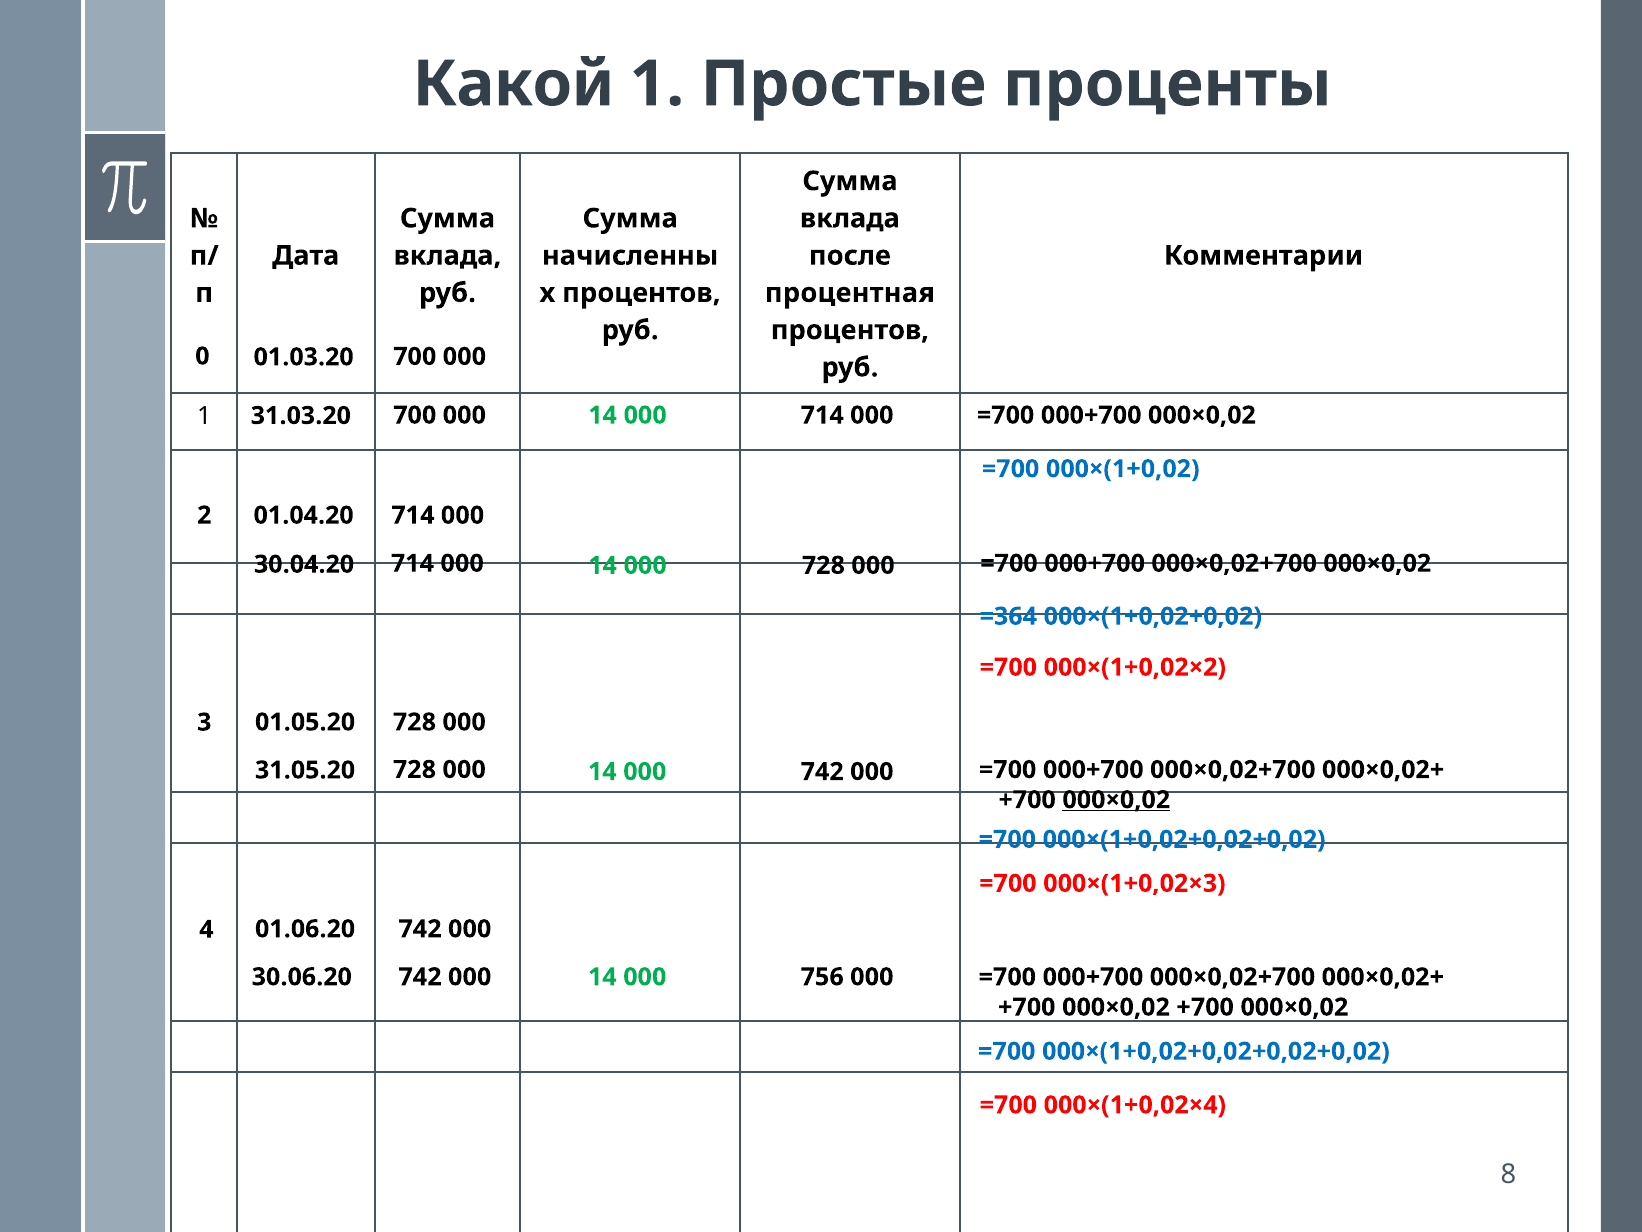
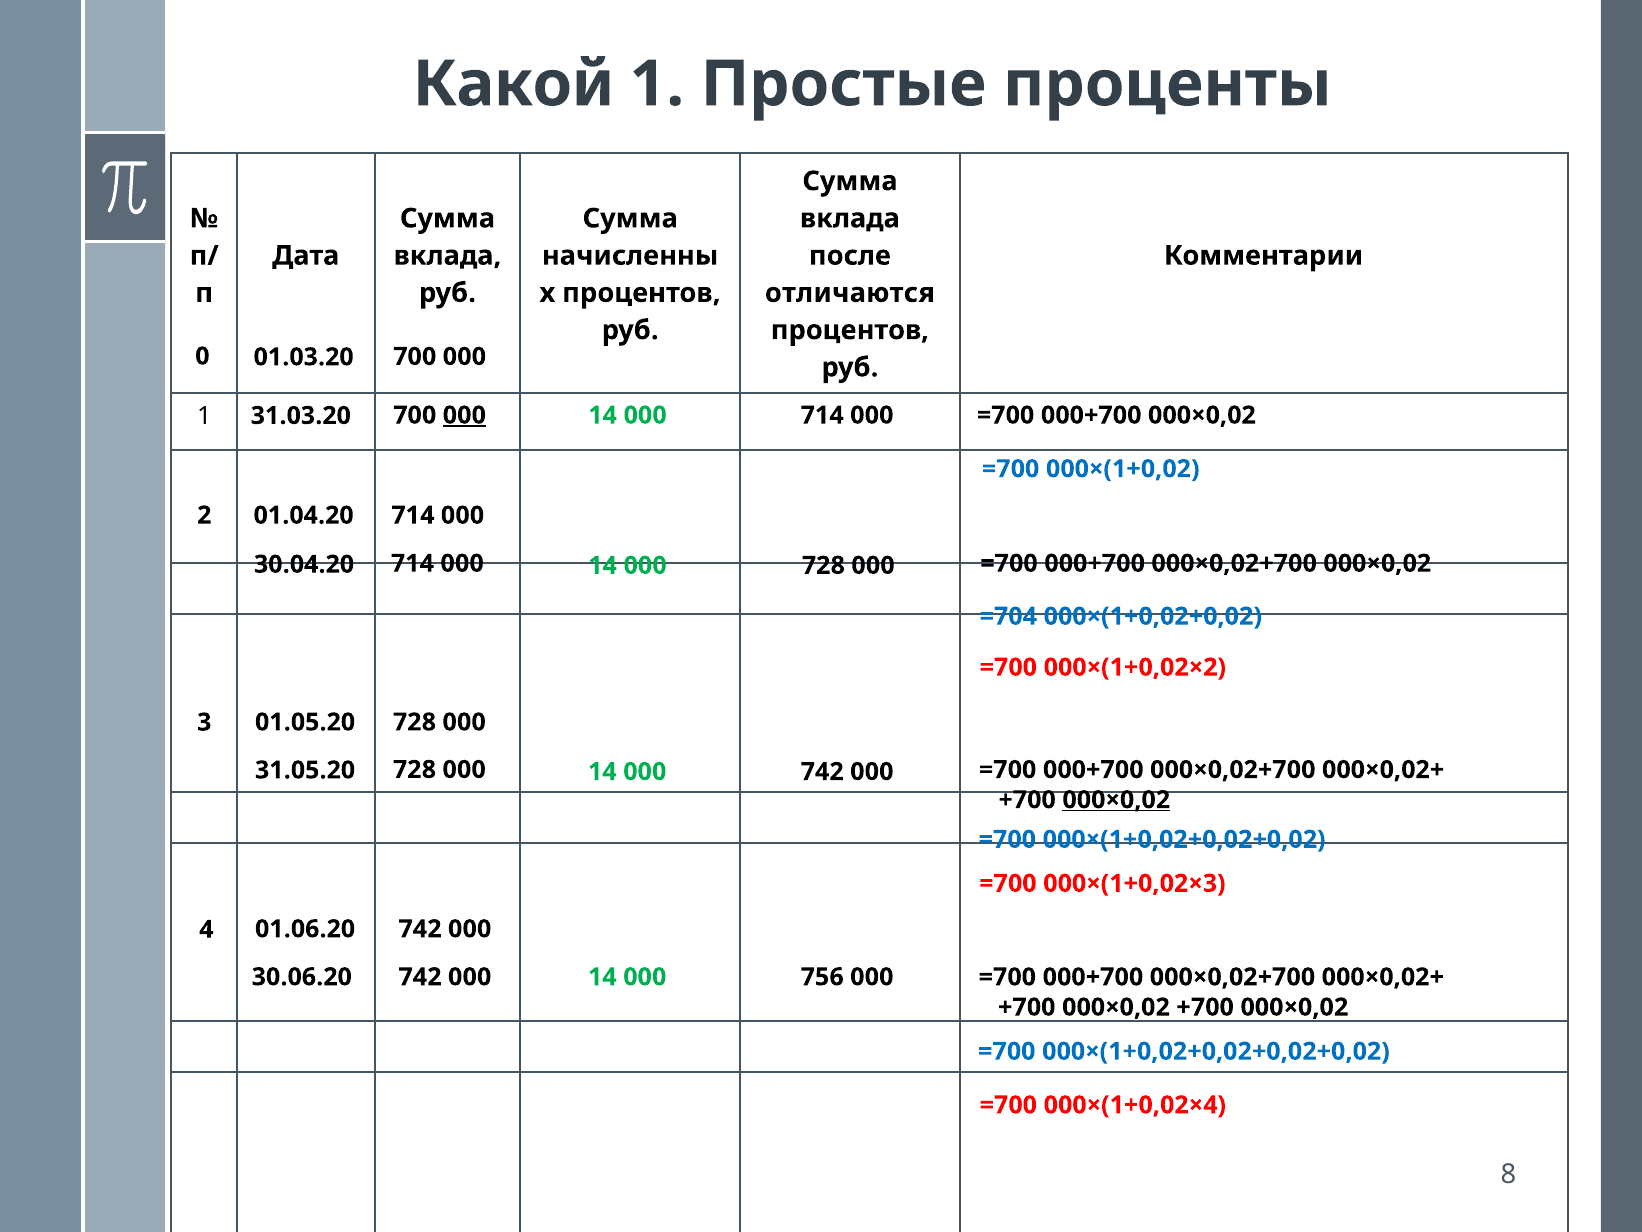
процентная: процентная -> отличаются
000 at (464, 415) underline: none -> present
=364: =364 -> =704
